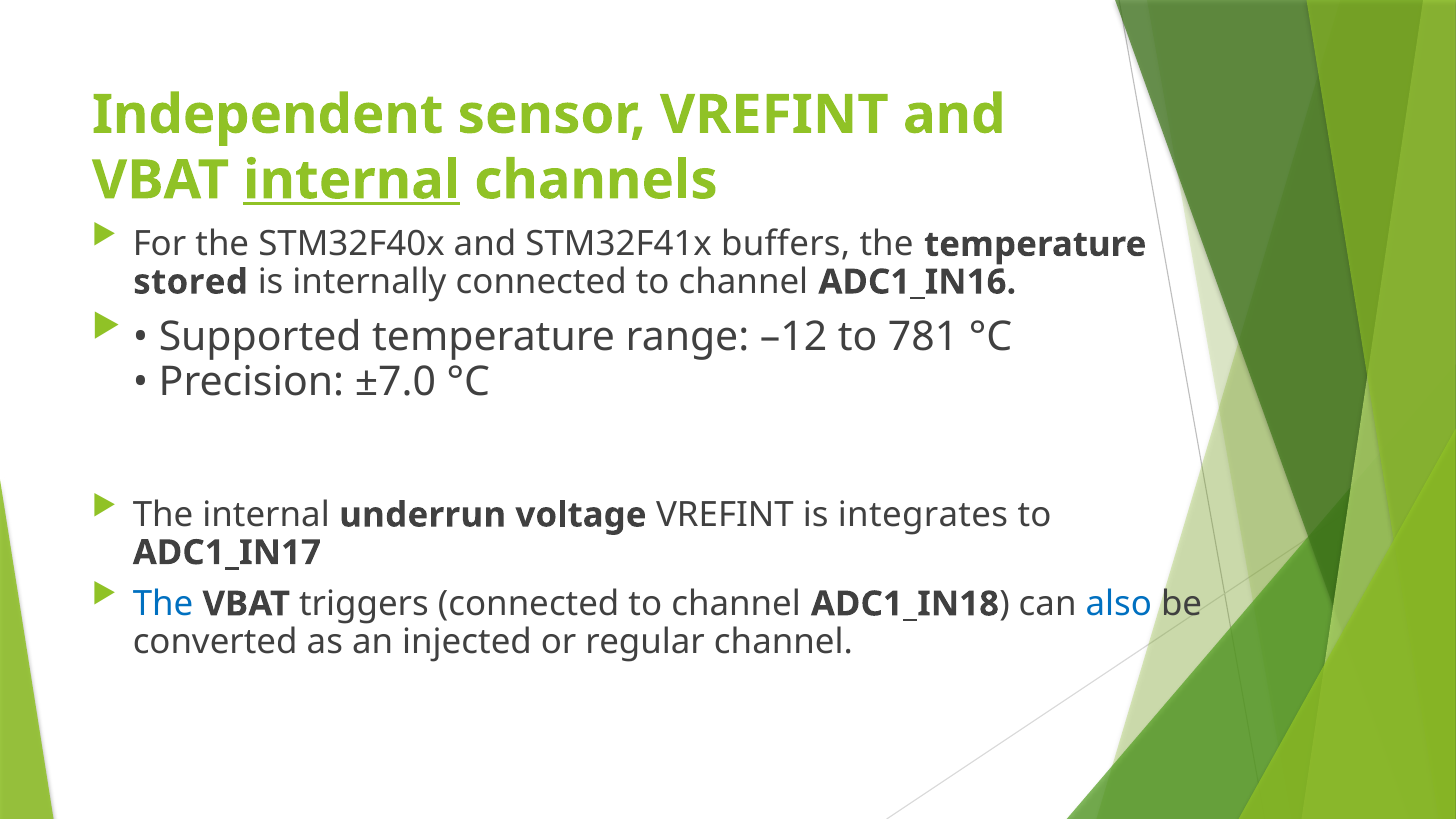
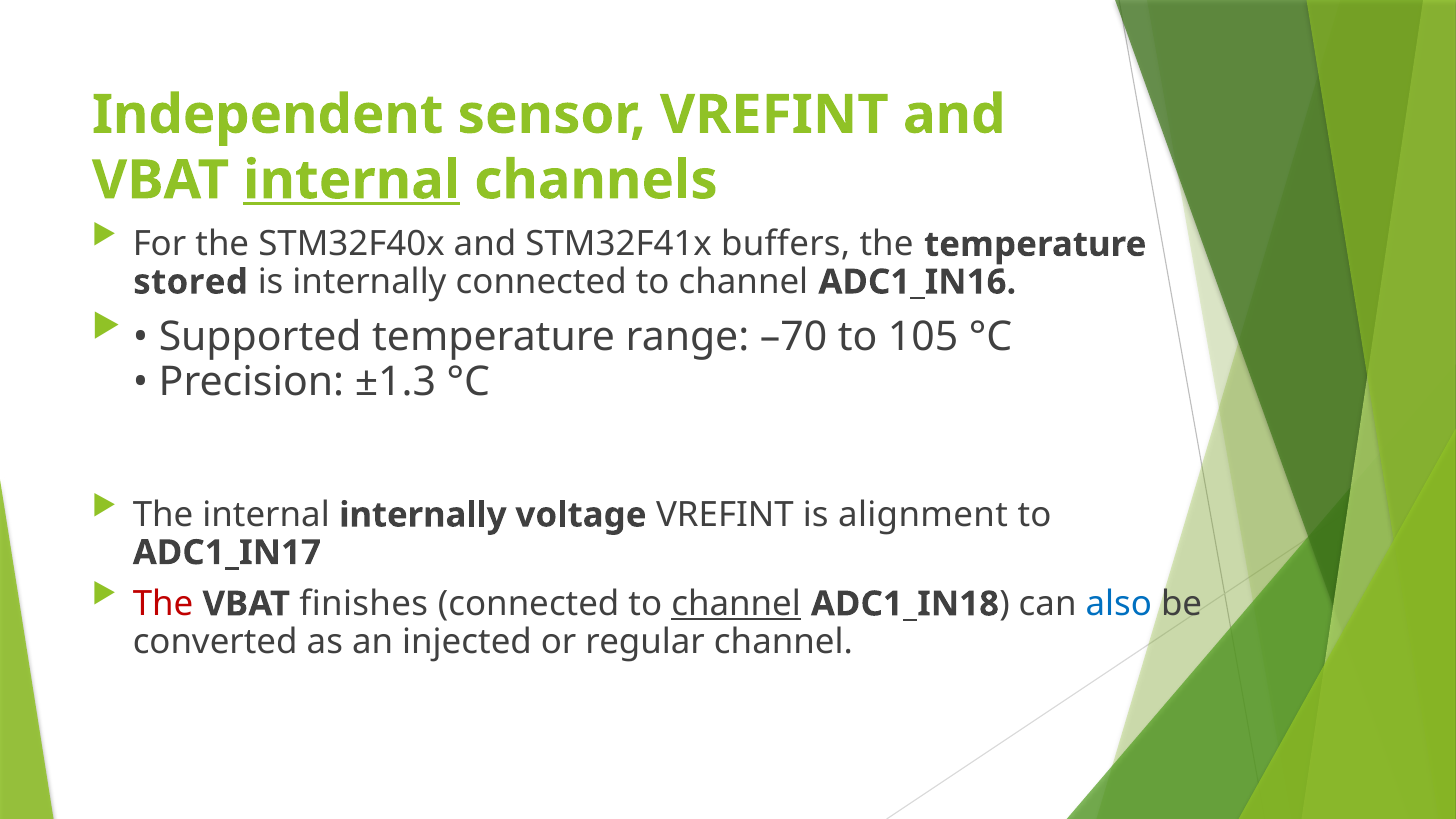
–12: –12 -> –70
781: 781 -> 105
±7.0: ±7.0 -> ±1.3
internal underrun: underrun -> internally
integrates: integrates -> alignment
The at (163, 604) colour: blue -> red
triggers: triggers -> finishes
channel at (736, 604) underline: none -> present
